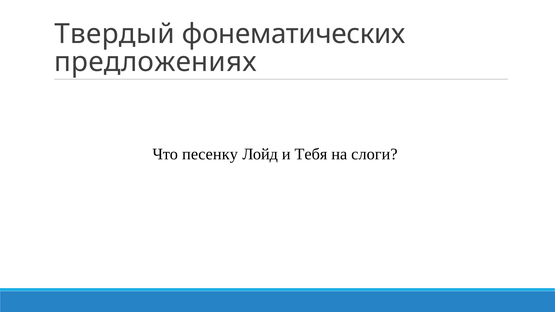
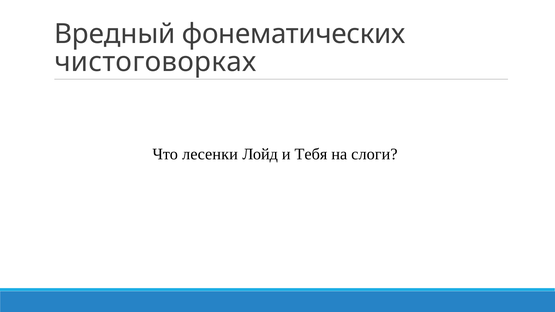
Твердый: Твердый -> Вредный
предложениях: предложениях -> чистоговорках
песенку: песенку -> лесенки
